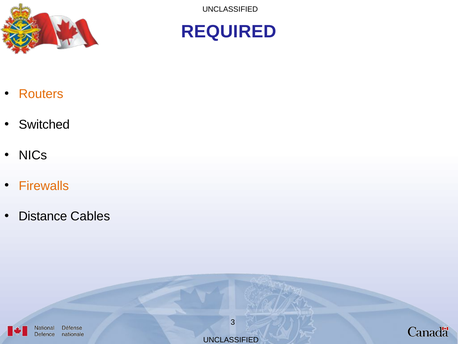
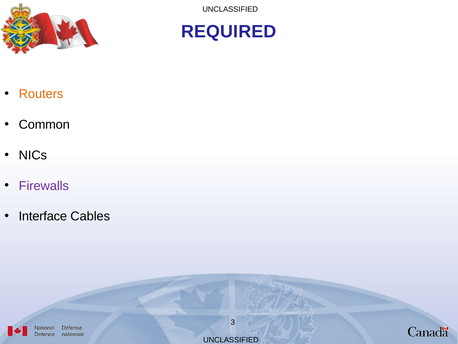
Switched: Switched -> Common
Firewalls colour: orange -> purple
Distance: Distance -> Interface
